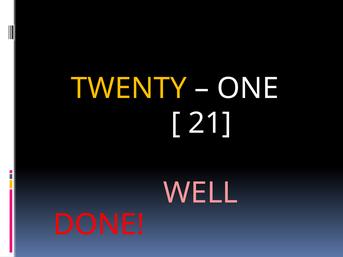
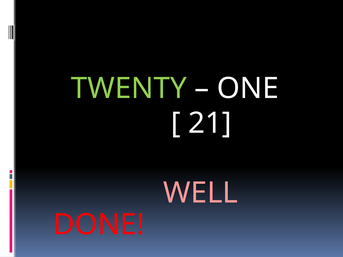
TWENTY colour: yellow -> light green
